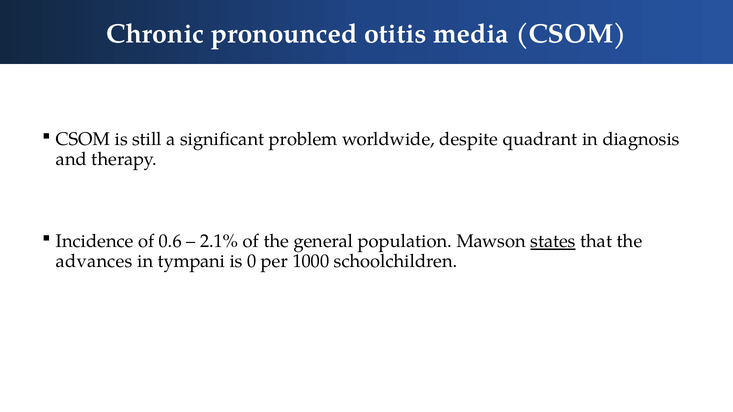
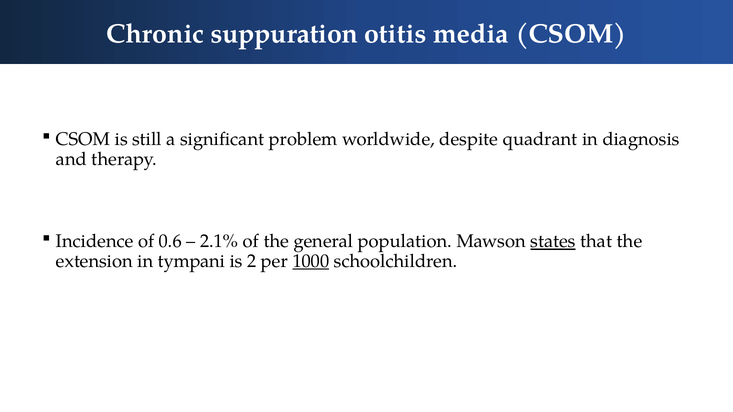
pronounced: pronounced -> suppuration
advances: advances -> extension
0: 0 -> 2
1000 underline: none -> present
